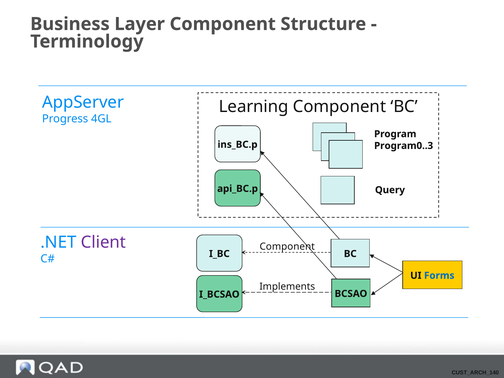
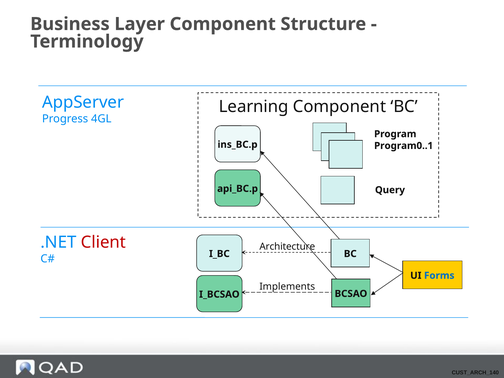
Program0..3: Program0..3 -> Program0..1
Client colour: purple -> red
Component at (287, 247): Component -> Architecture
